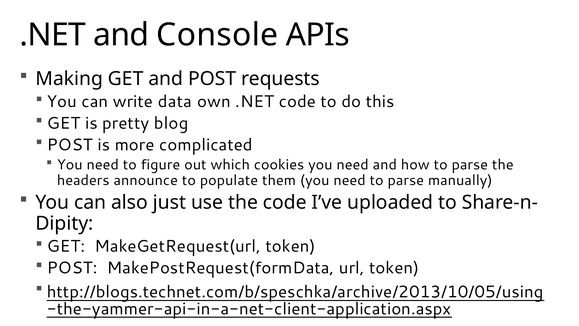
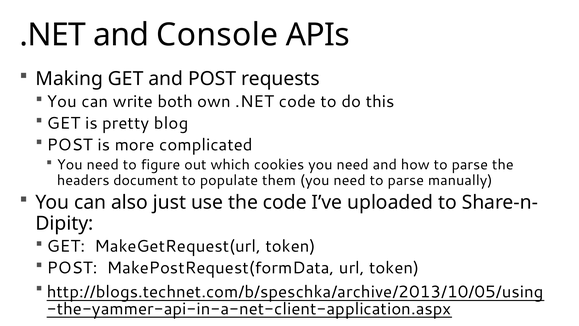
data: data -> both
announce: announce -> document
